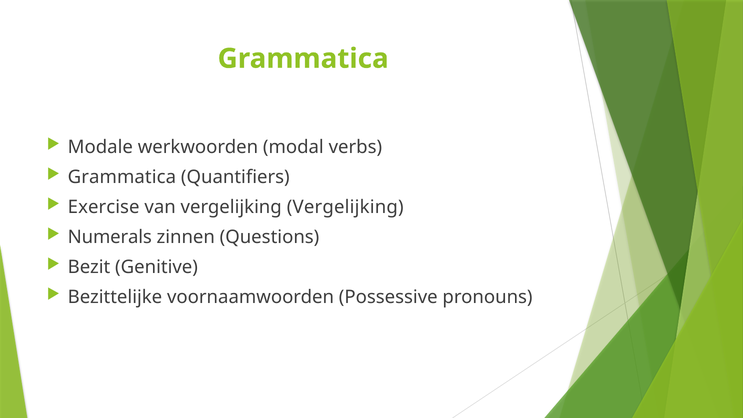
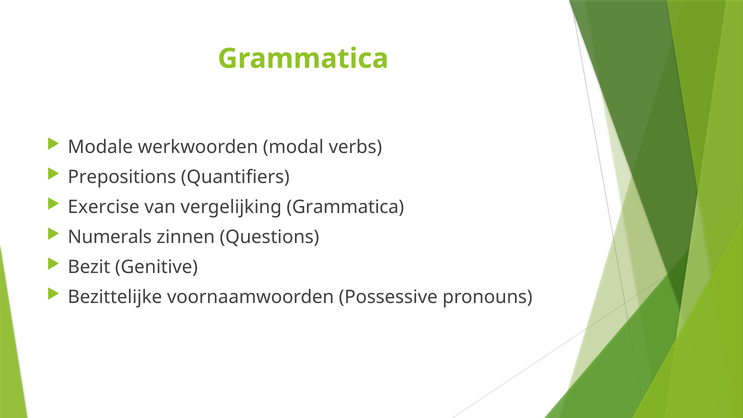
Grammatica at (122, 177): Grammatica -> Prepositions
vergelijking Vergelijking: Vergelijking -> Grammatica
